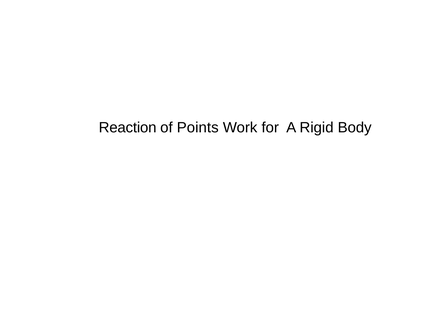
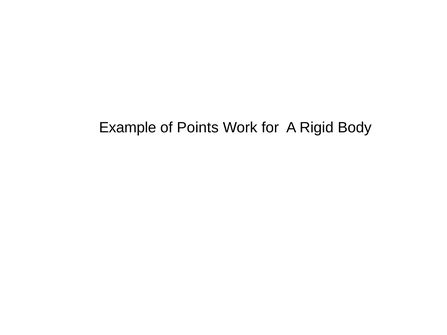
Reaction: Reaction -> Example
